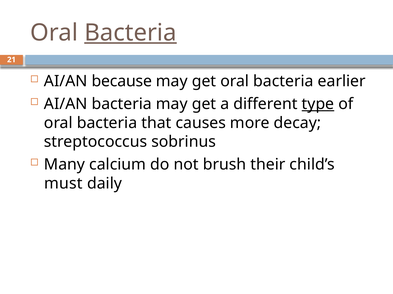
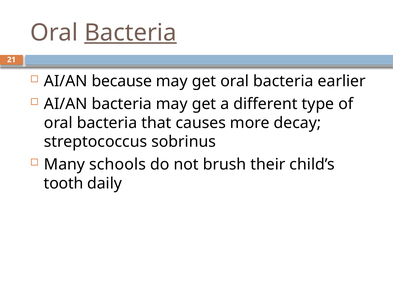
type underline: present -> none
calcium: calcium -> schools
must: must -> tooth
